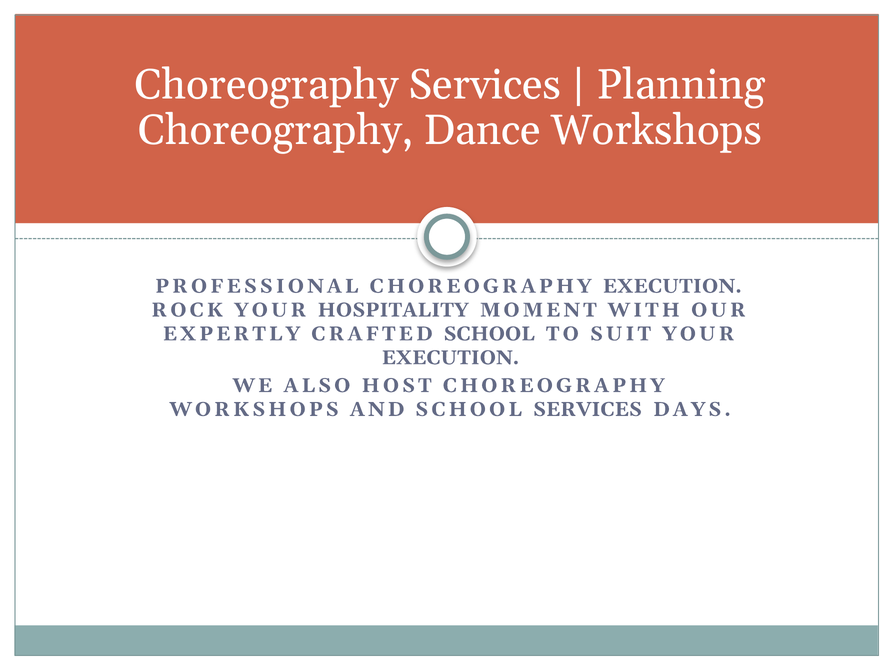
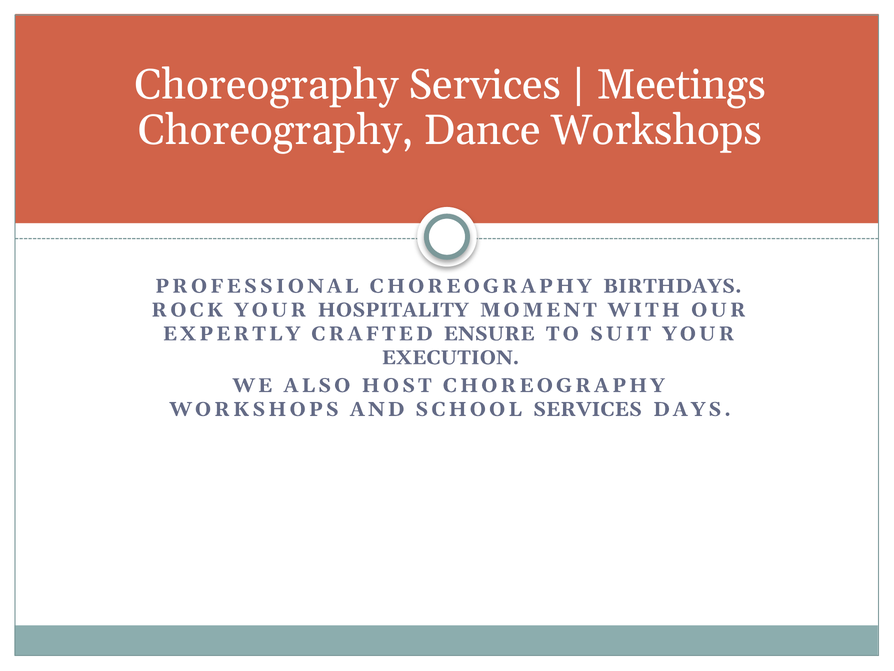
Planning: Planning -> Meetings
CHOREOGRAPHY EXECUTION: EXECUTION -> BIRTHDAYS
CRAFTED SCHOOL: SCHOOL -> ENSURE
